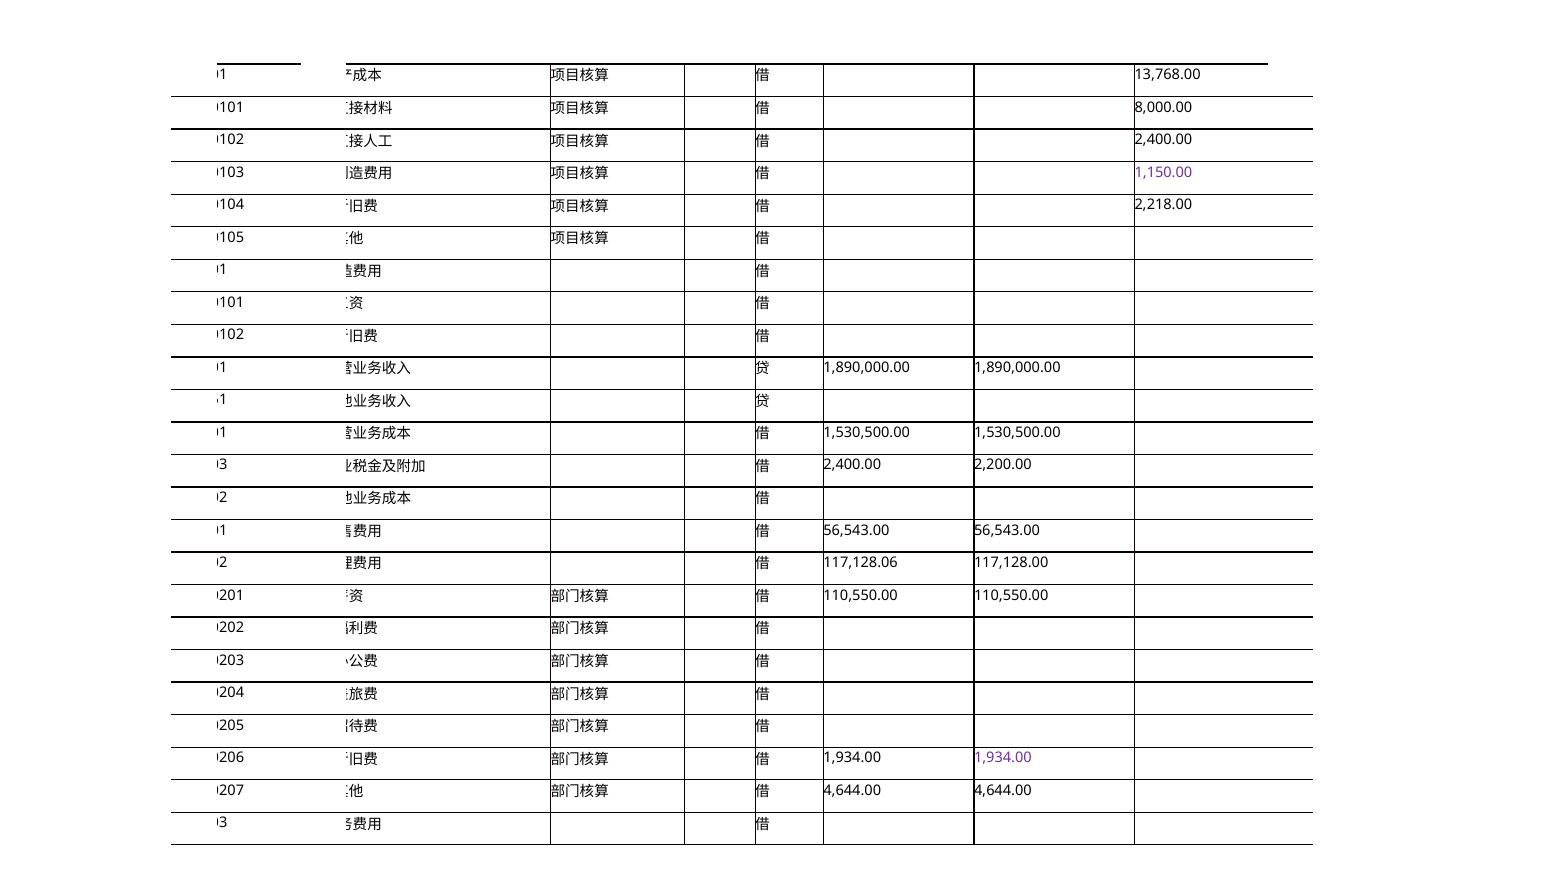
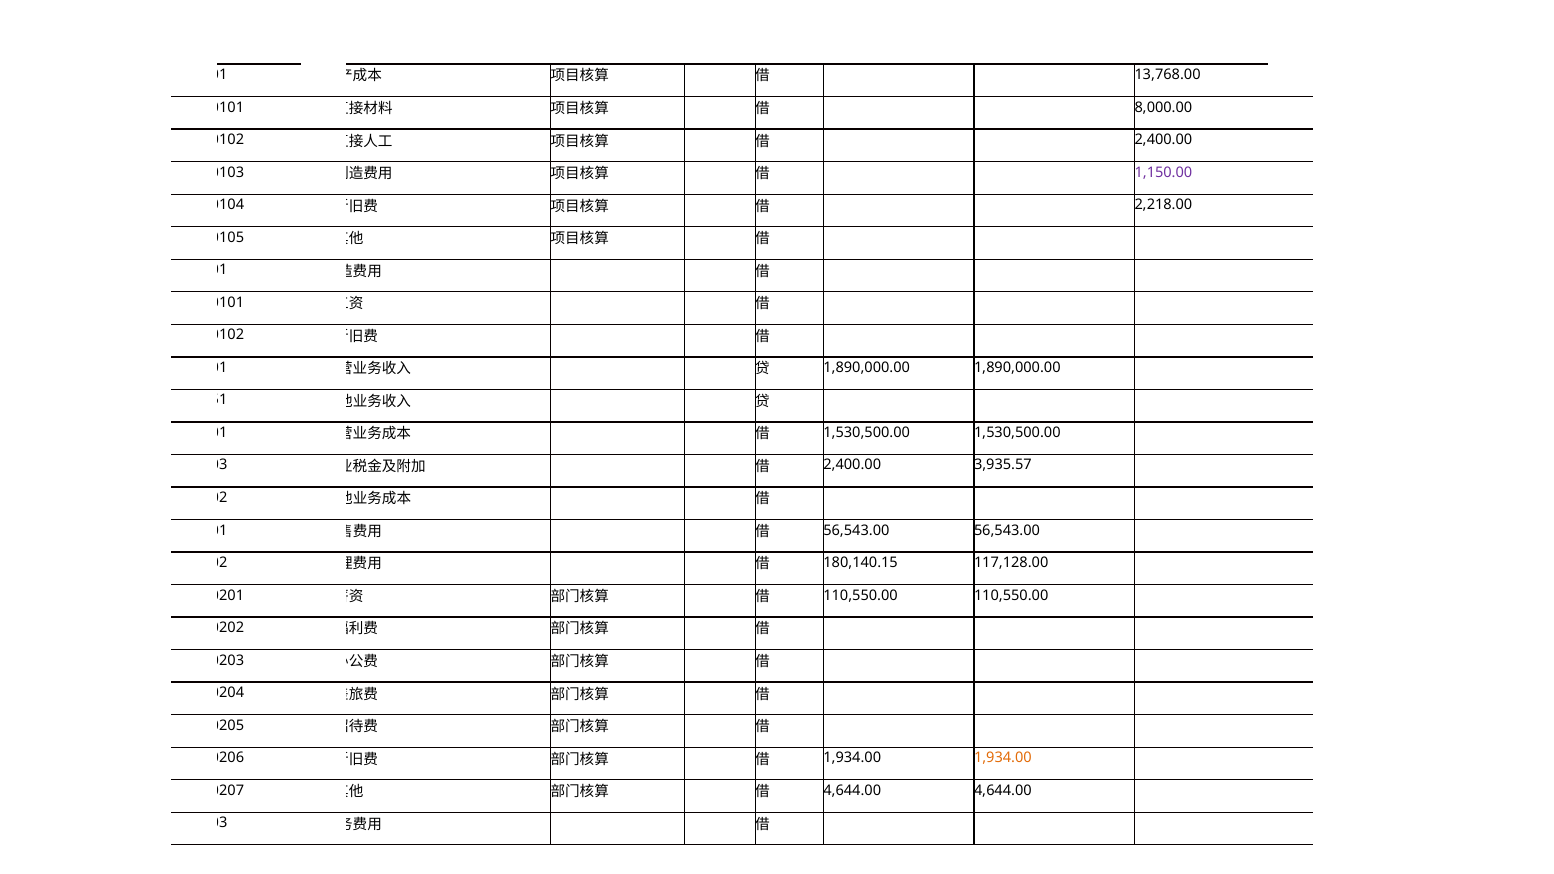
2,200.00: 2,200.00 -> 3,935.57
117,128.06: 117,128.06 -> 180,140.15
1,934.00 at (1003, 758) colour: purple -> orange
